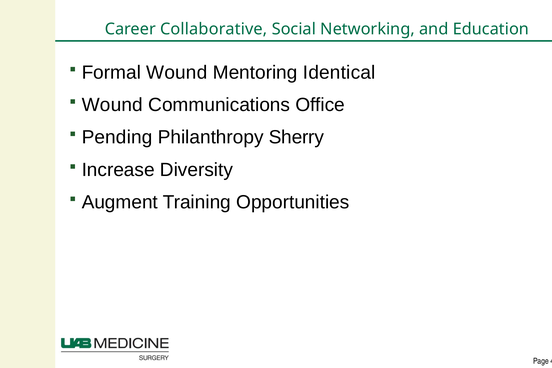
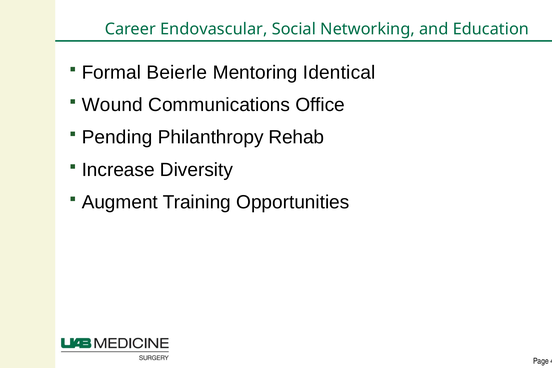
Collaborative: Collaborative -> Endovascular
Formal Wound: Wound -> Beierle
Sherry: Sherry -> Rehab
